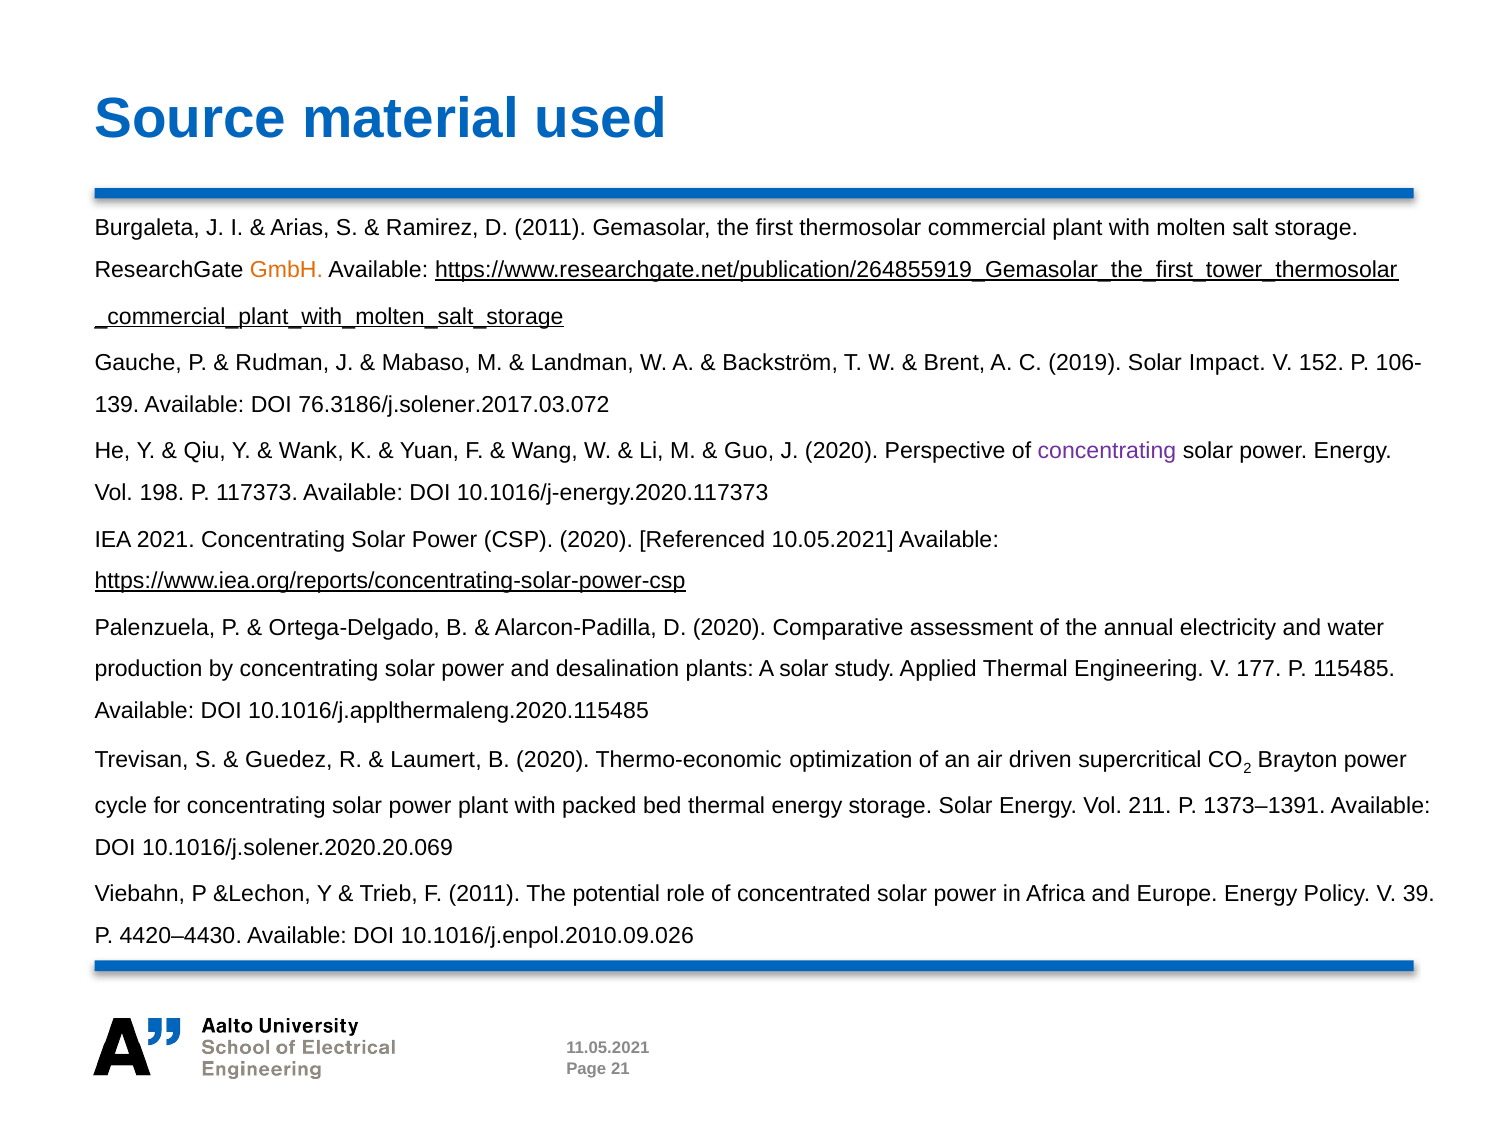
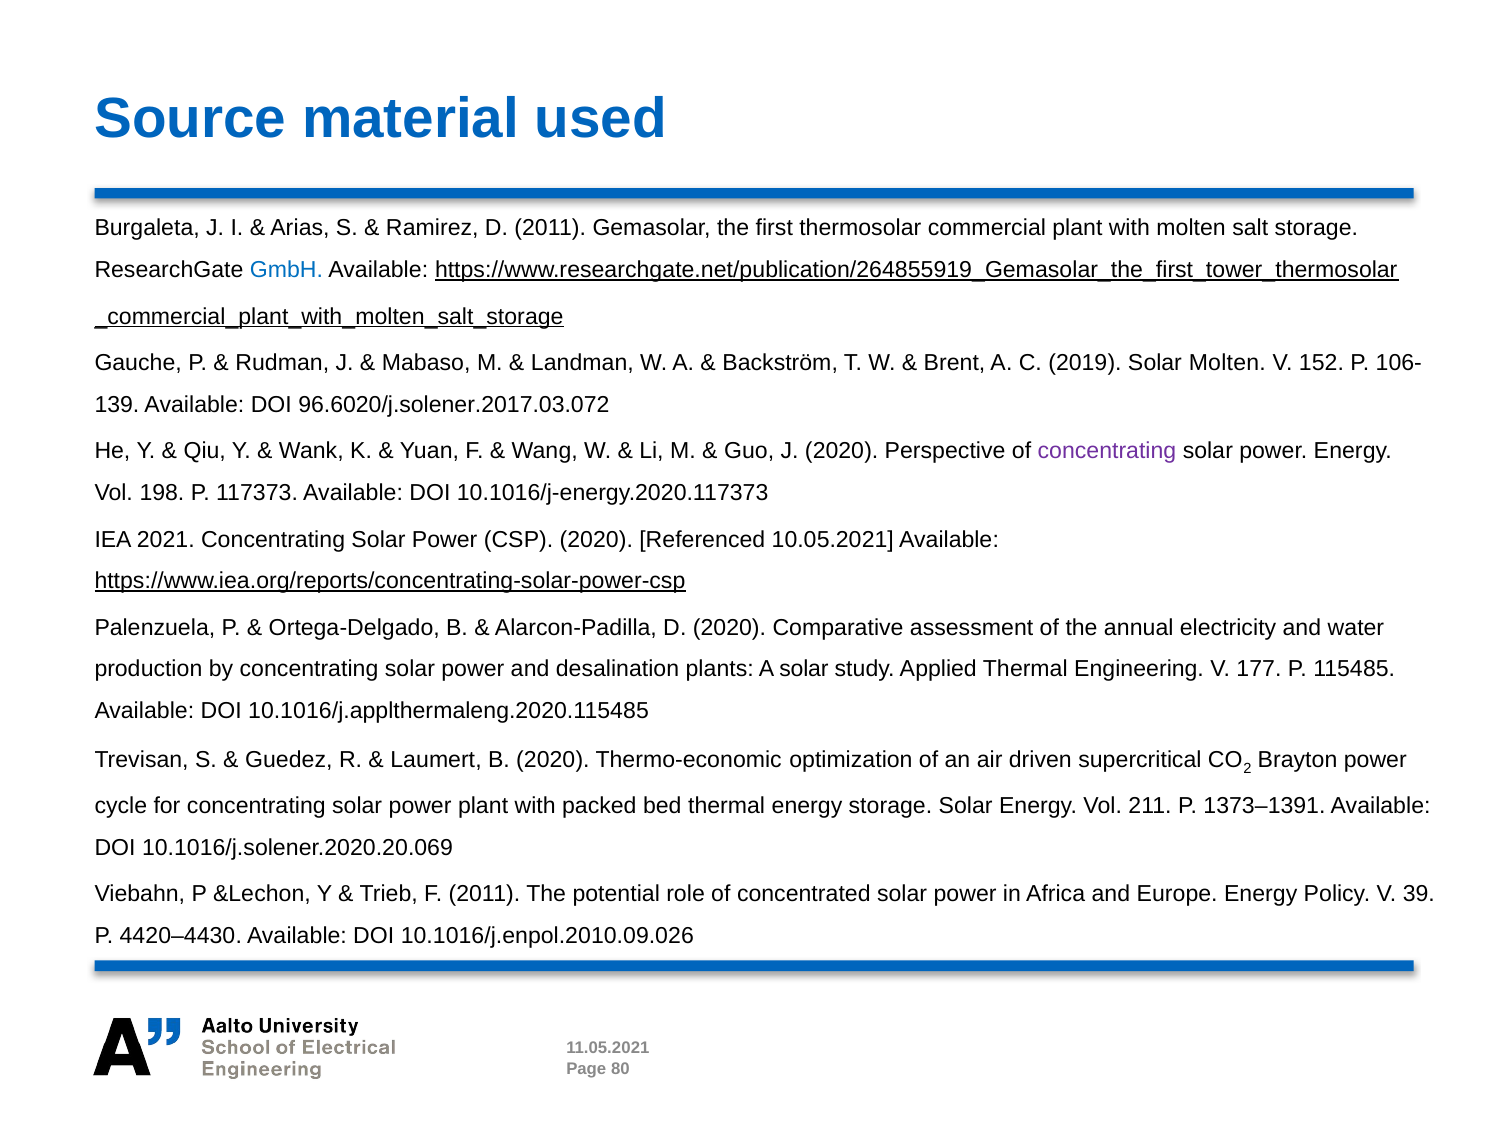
GmbH colour: orange -> blue
Solar Impact: Impact -> Molten
76.3186/j.solener.2017.03.072: 76.3186/j.solener.2017.03.072 -> 96.6020/j.solener.2017.03.072
21: 21 -> 80
